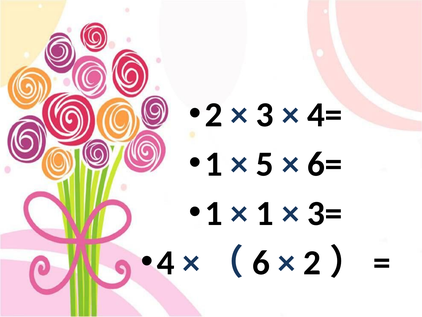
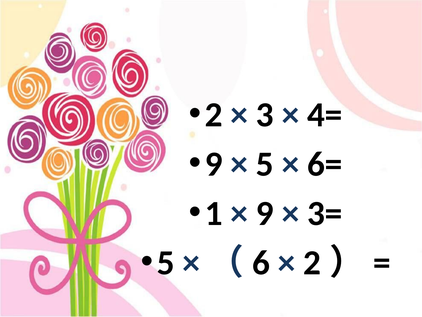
1 at (214, 164): 1 -> 9
1 at (265, 213): 1 -> 9
4 at (166, 262): 4 -> 5
